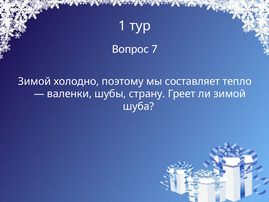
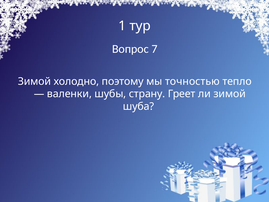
составляет: составляет -> точностью
